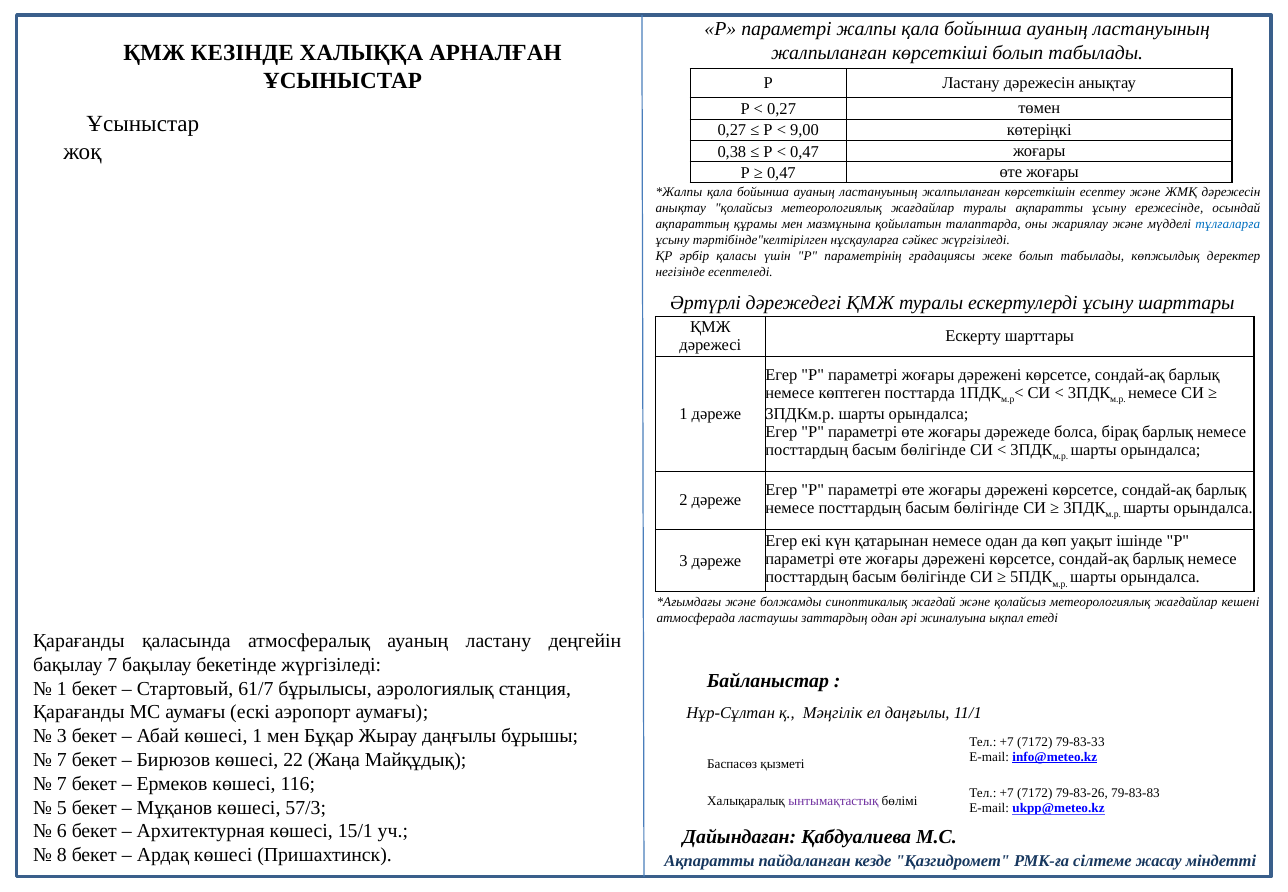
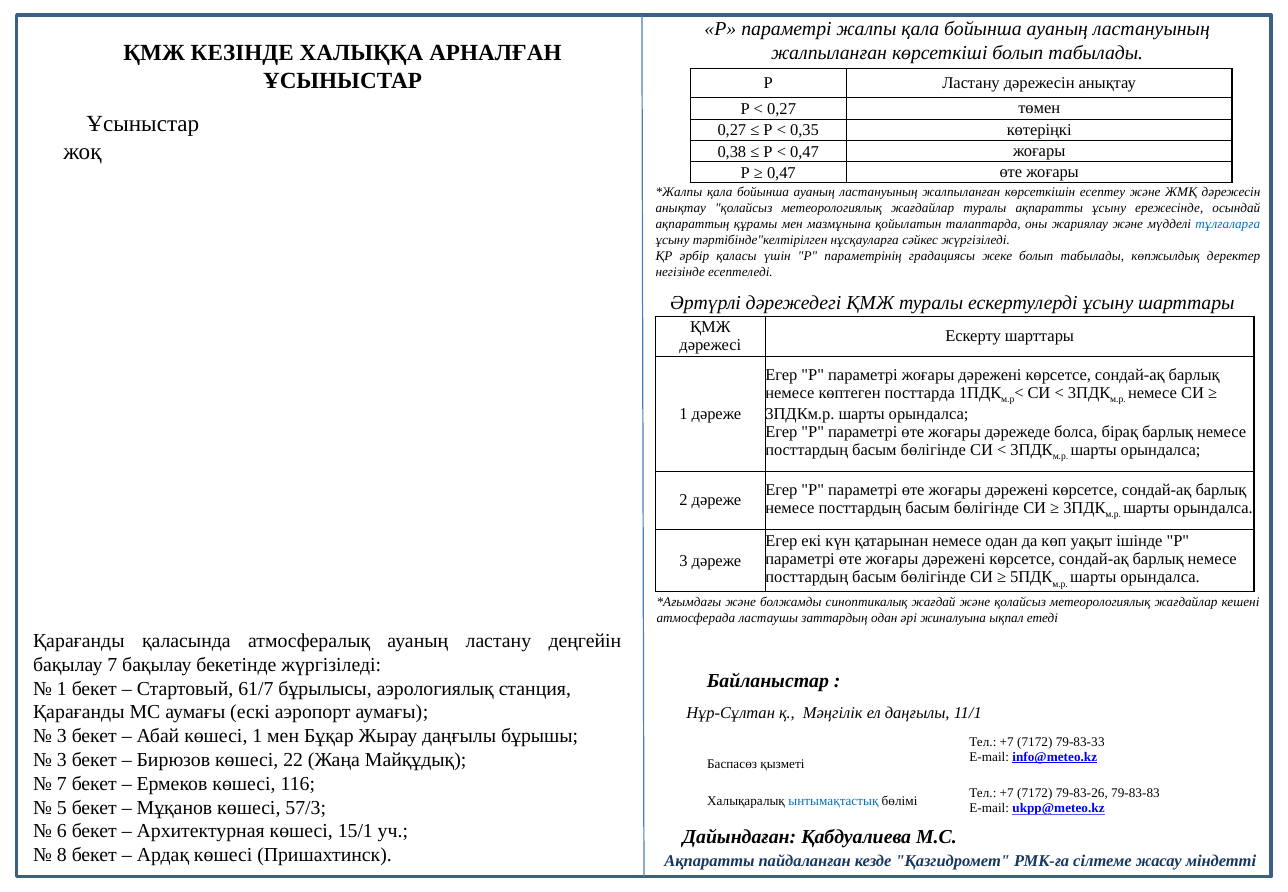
9,00: 9,00 -> 0,35
7 at (62, 760): 7 -> 3
ынтымақтастық colour: purple -> blue
